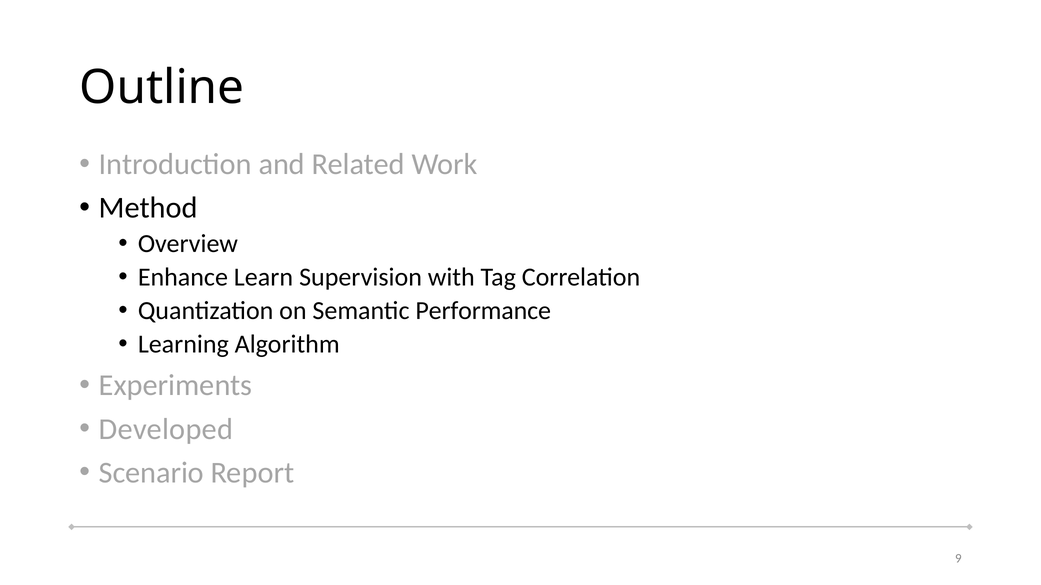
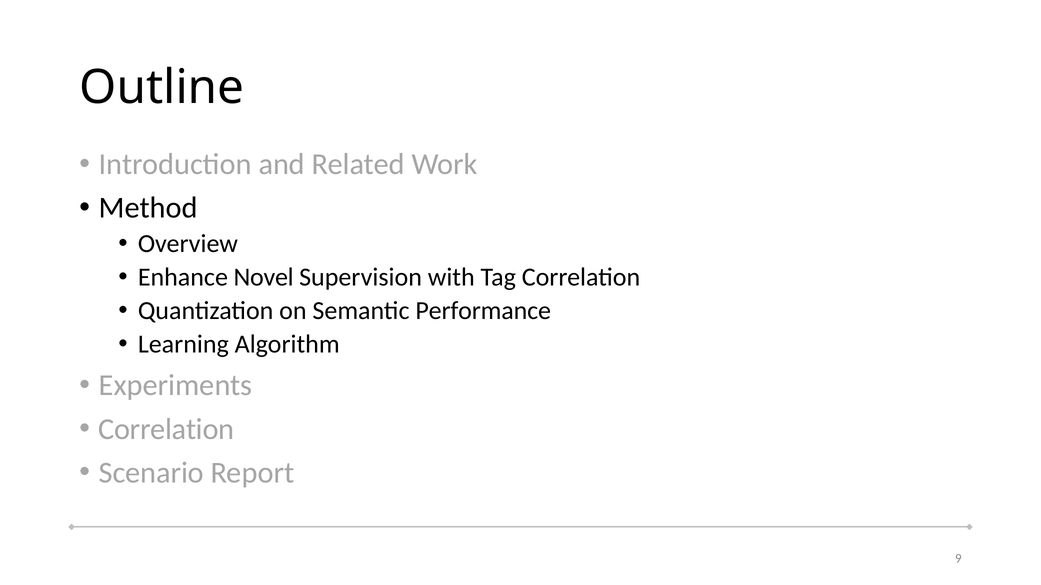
Learn: Learn -> Novel
Developed at (166, 429): Developed -> Correlation
